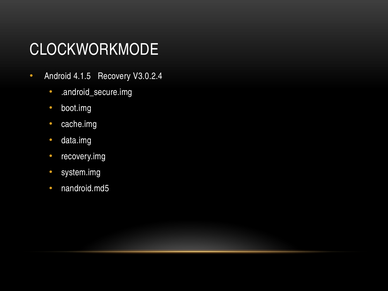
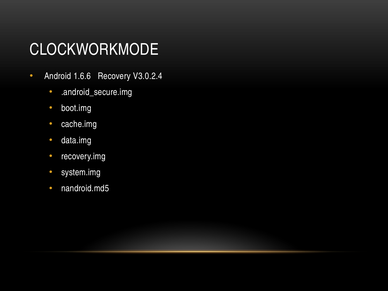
4.1.5: 4.1.5 -> 1.6.6
